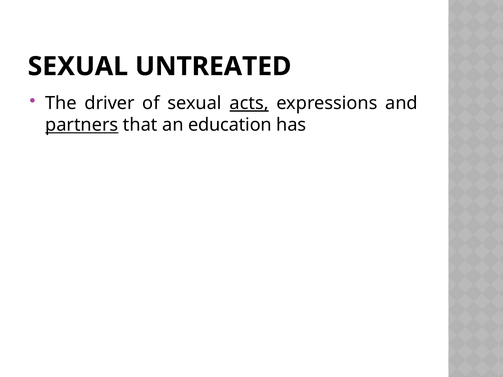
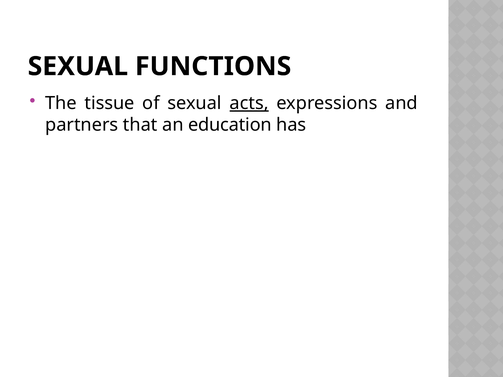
UNTREATED: UNTREATED -> FUNCTIONS
driver: driver -> tissue
partners underline: present -> none
